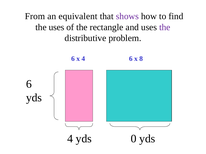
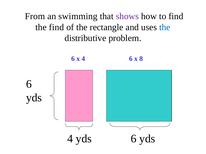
equivalent: equivalent -> swimming
the uses: uses -> find
the at (165, 27) colour: purple -> blue
4 yds 0: 0 -> 6
